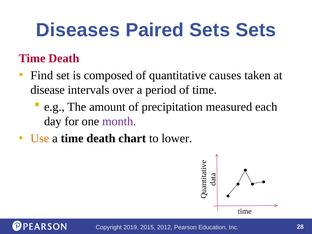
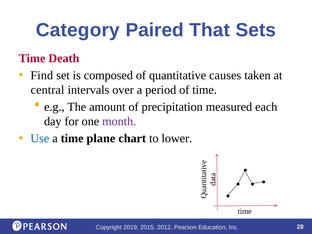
Diseases: Diseases -> Category
Paired Sets: Sets -> That
disease: disease -> central
Use colour: orange -> blue
a time death: death -> plane
